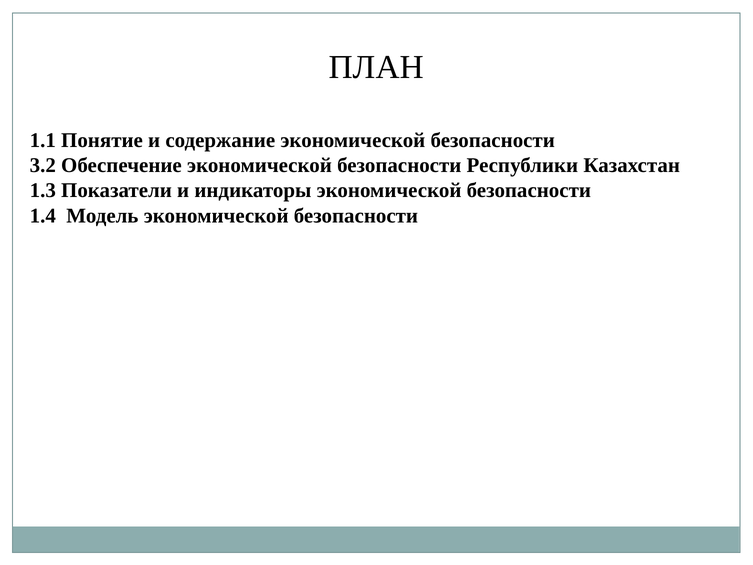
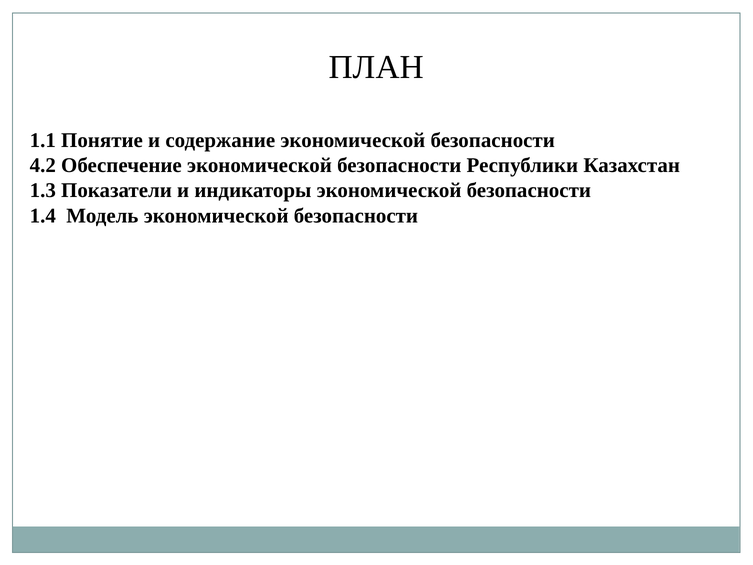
3.2: 3.2 -> 4.2
